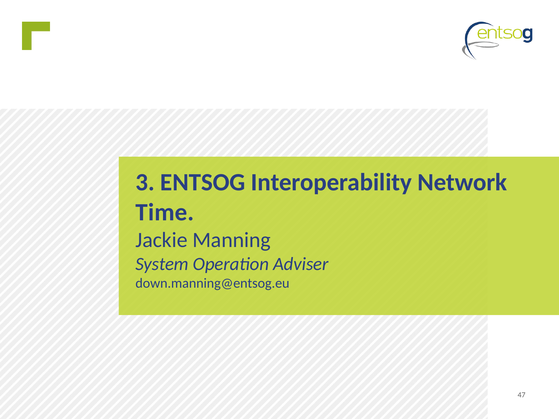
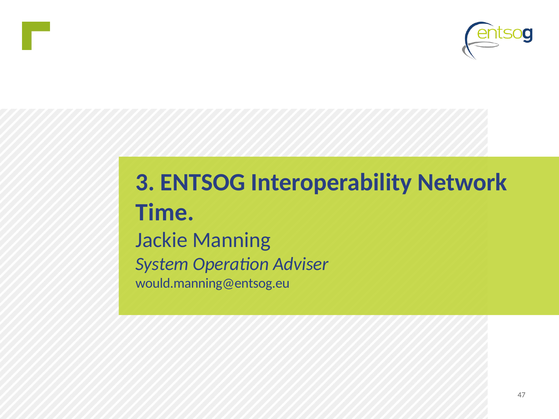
down.manning@entsog.eu: down.manning@entsog.eu -> would.manning@entsog.eu
